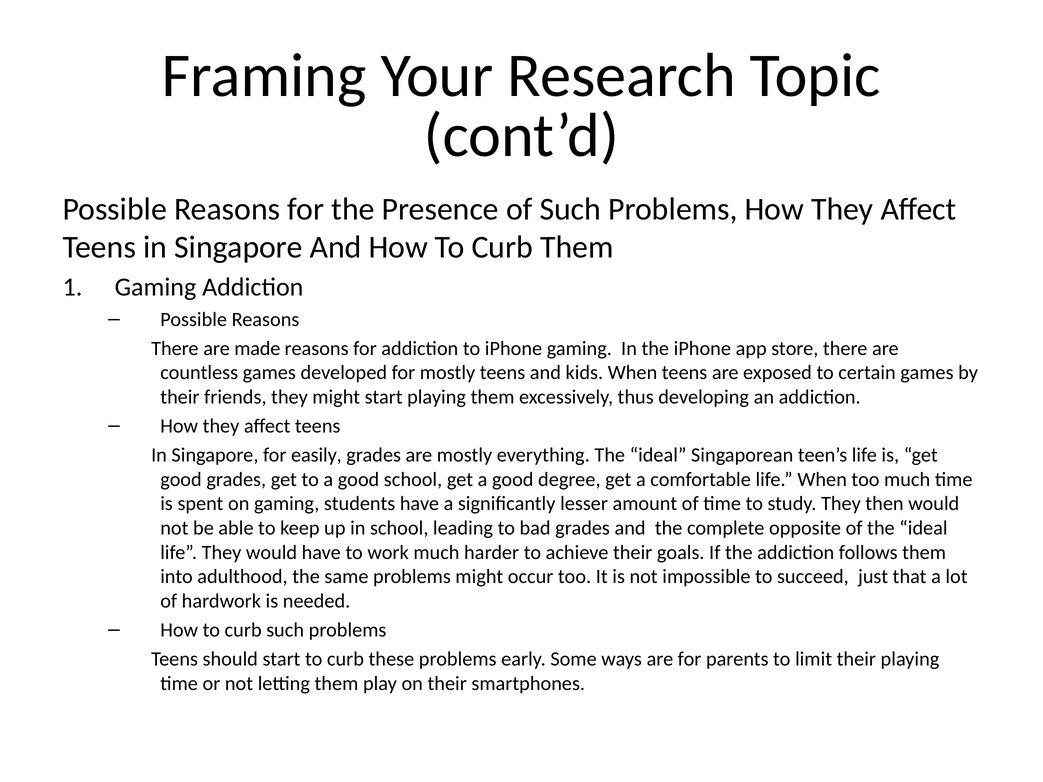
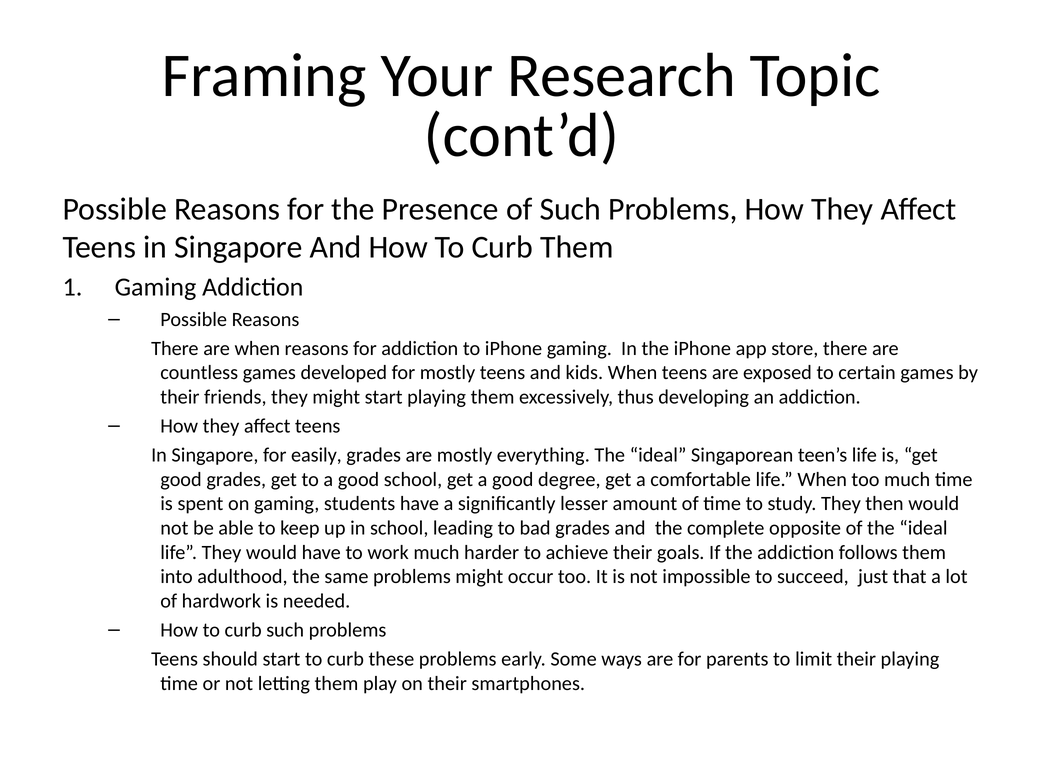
are made: made -> when
